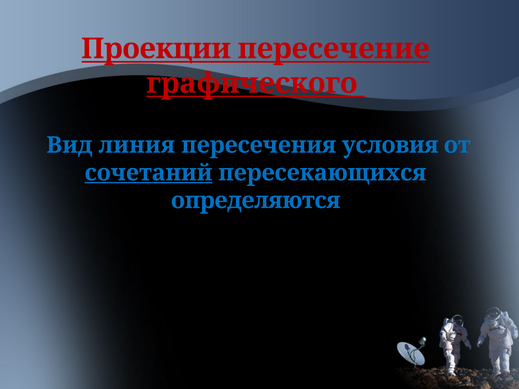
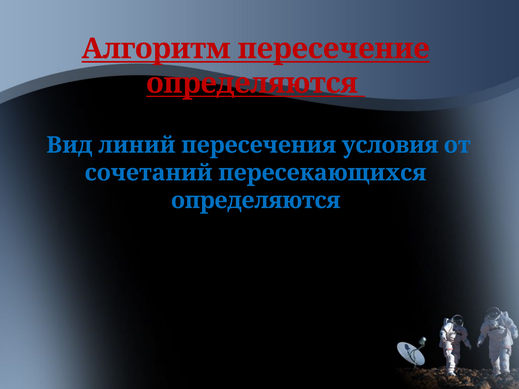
Проекции: Проекции -> Алгоритм
графического at (252, 83): графического -> определяются
линия: линия -> линий
сочетаний underline: present -> none
